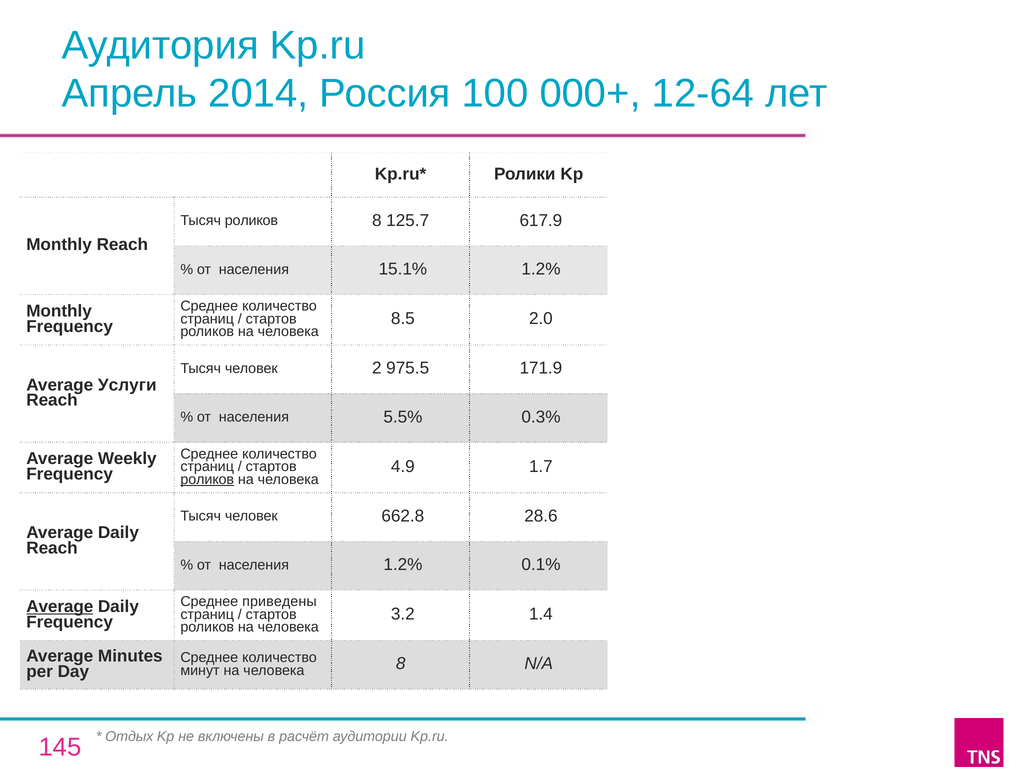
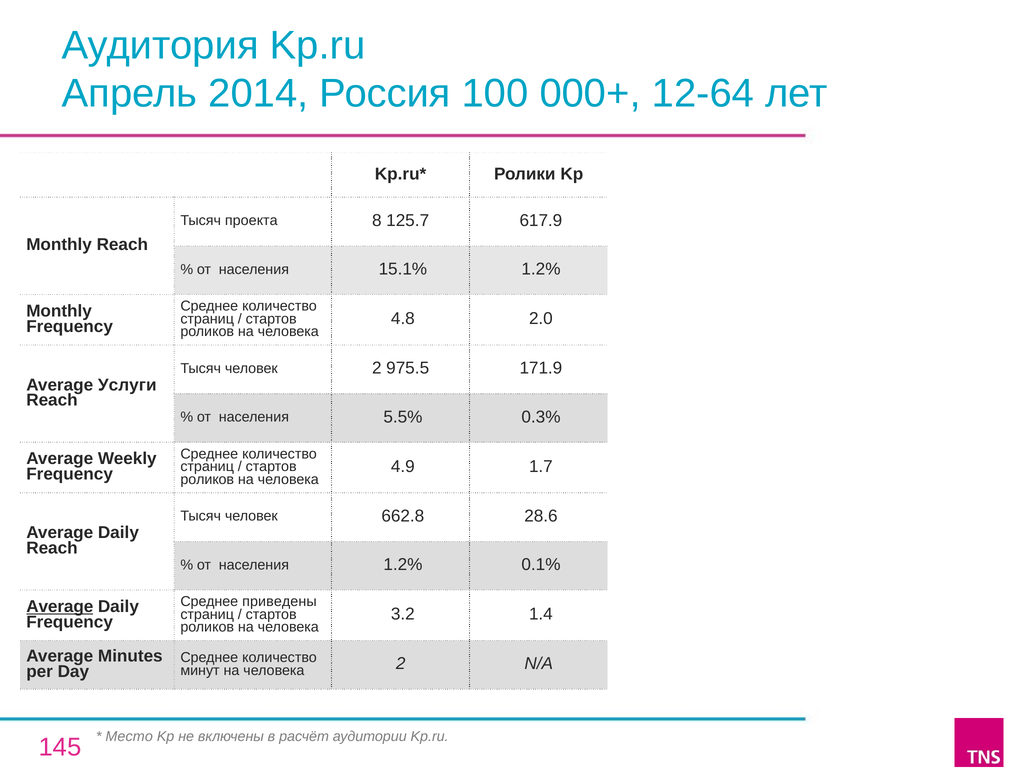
Тысяч роликов: роликов -> проекта
8.5: 8.5 -> 4.8
роликов at (207, 480) underline: present -> none
человека 8: 8 -> 2
Отдых: Отдых -> Место
